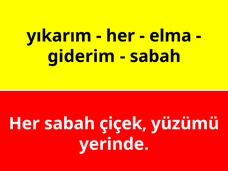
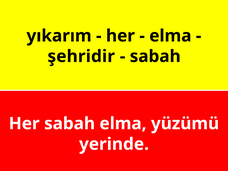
giderim: giderim -> şehridir
sabah çiçek: çiçek -> elma
